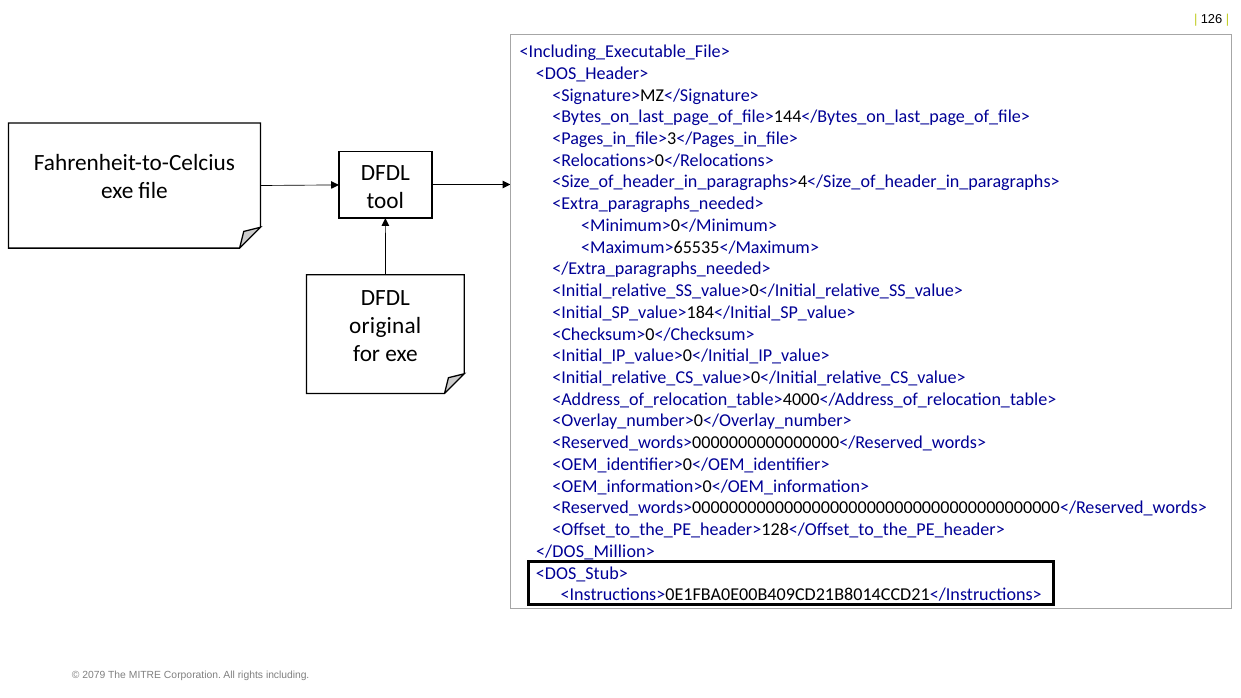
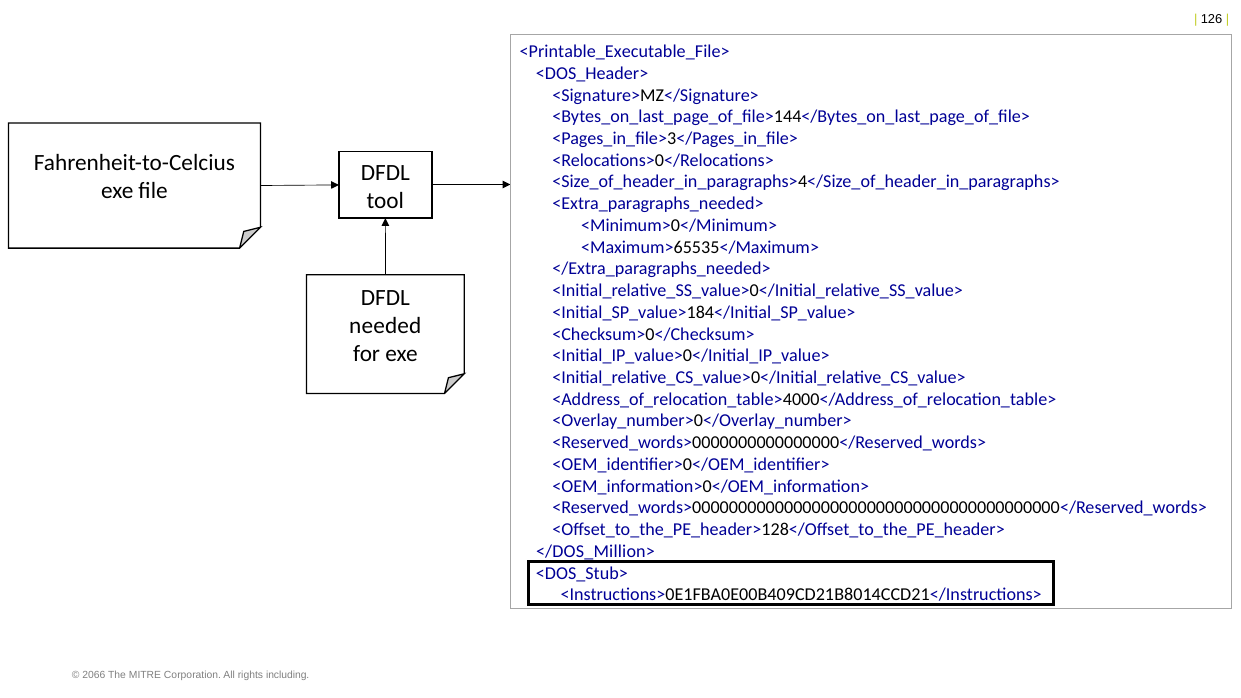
<Including_Executable_File>: <Including_Executable_File> -> <Printable_Executable_File>
original: original -> needed
2079: 2079 -> 2066
